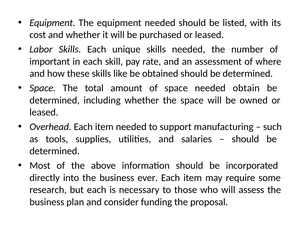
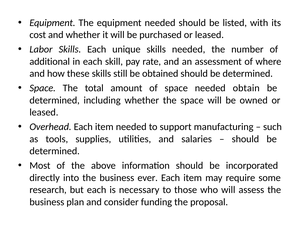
important: important -> additional
like: like -> still
